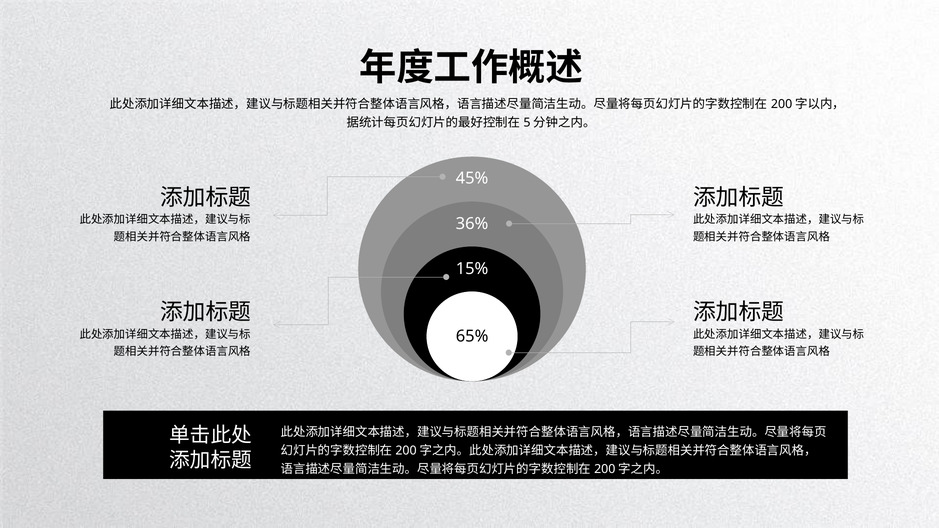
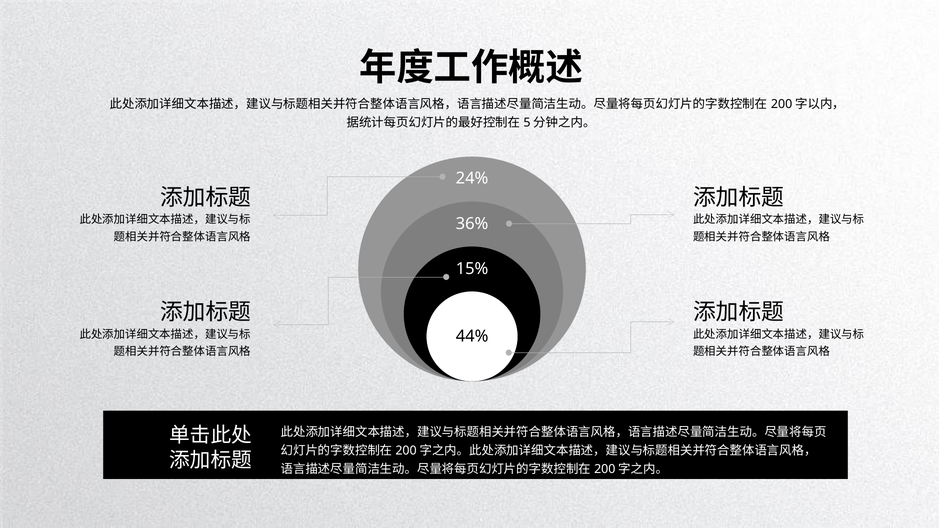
45%: 45% -> 24%
65%: 65% -> 44%
